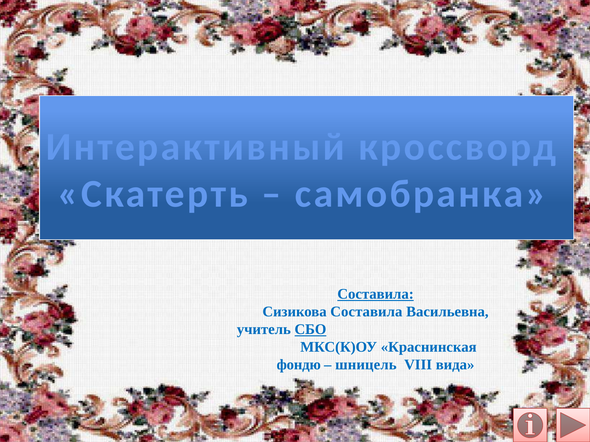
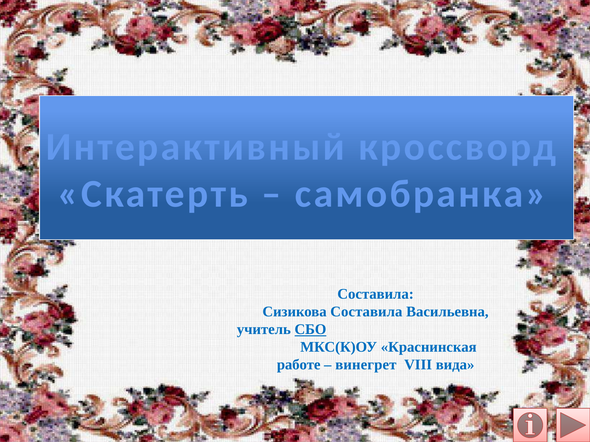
Составила at (376, 294) underline: present -> none
фондю: фондю -> работе
шницель: шницель -> винегрет
